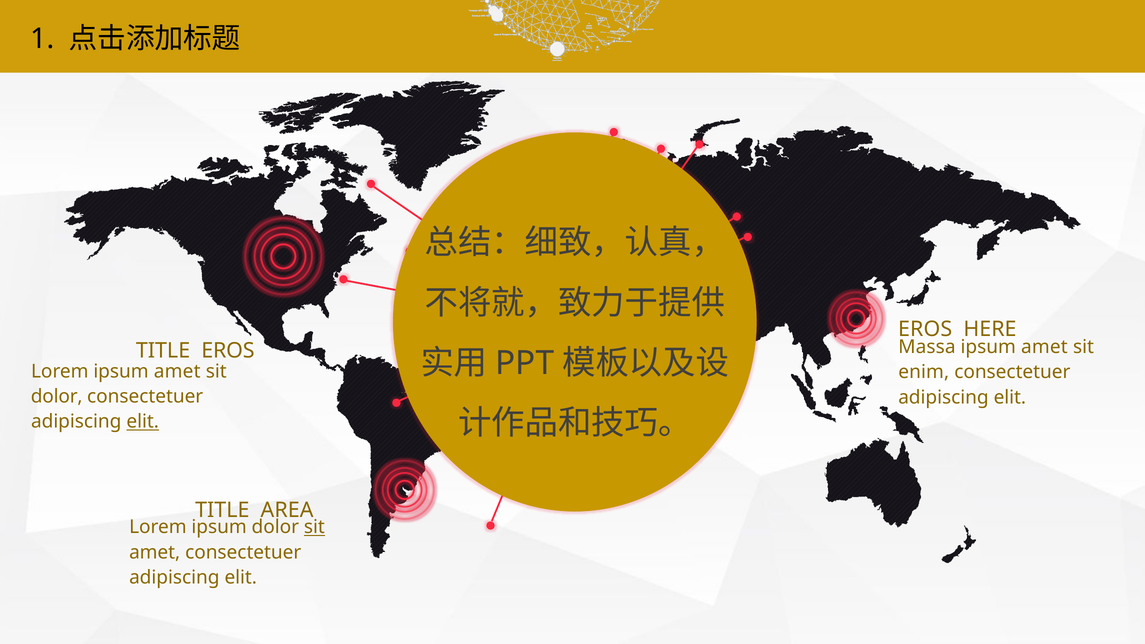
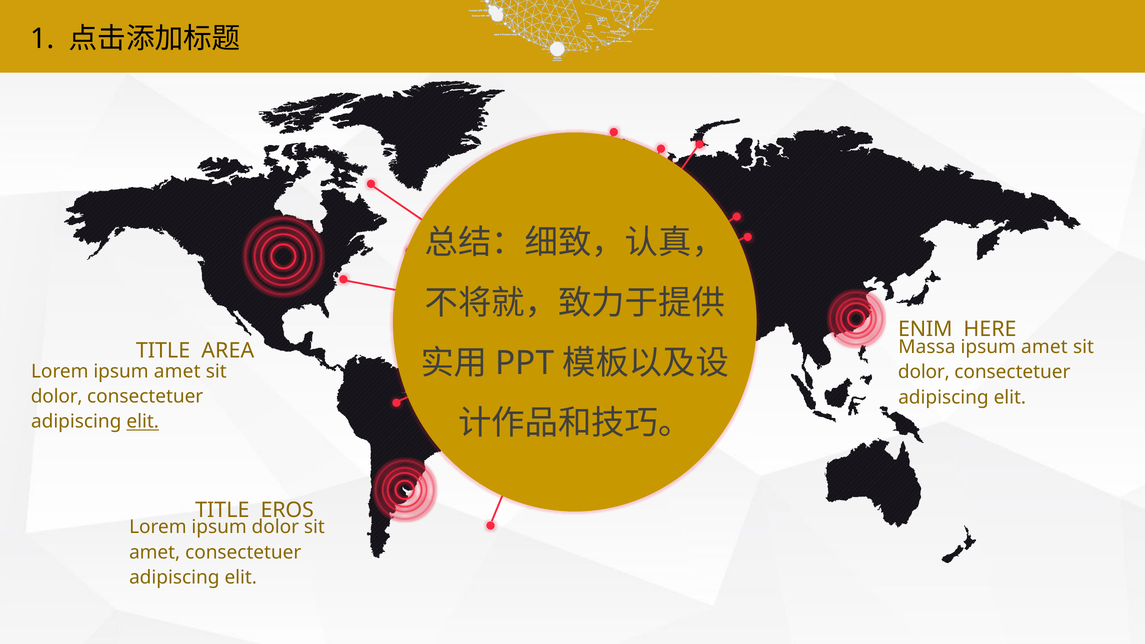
EROS at (925, 329): EROS -> ENIM
TITLE EROS: EROS -> AREA
enim at (924, 372): enim -> dolor
AREA: AREA -> EROS
sit at (314, 527) underline: present -> none
